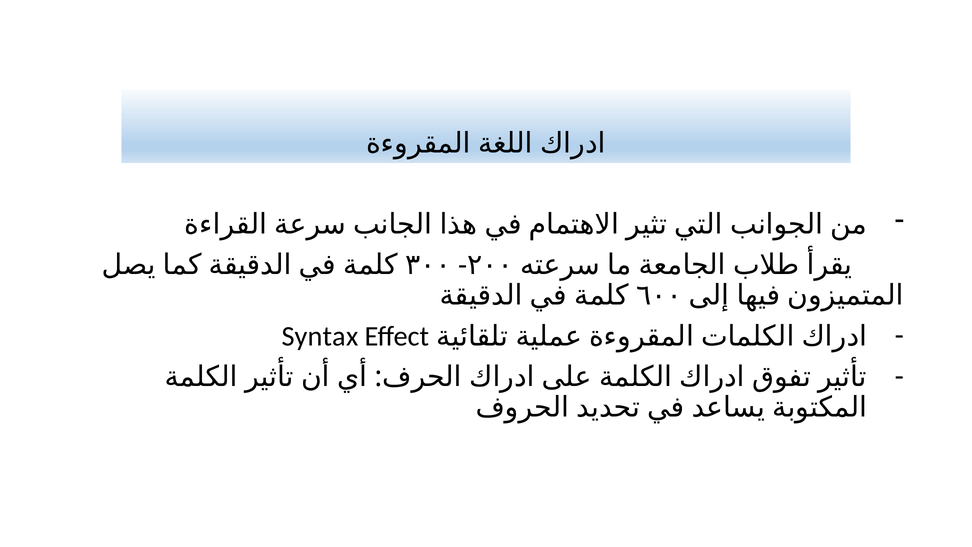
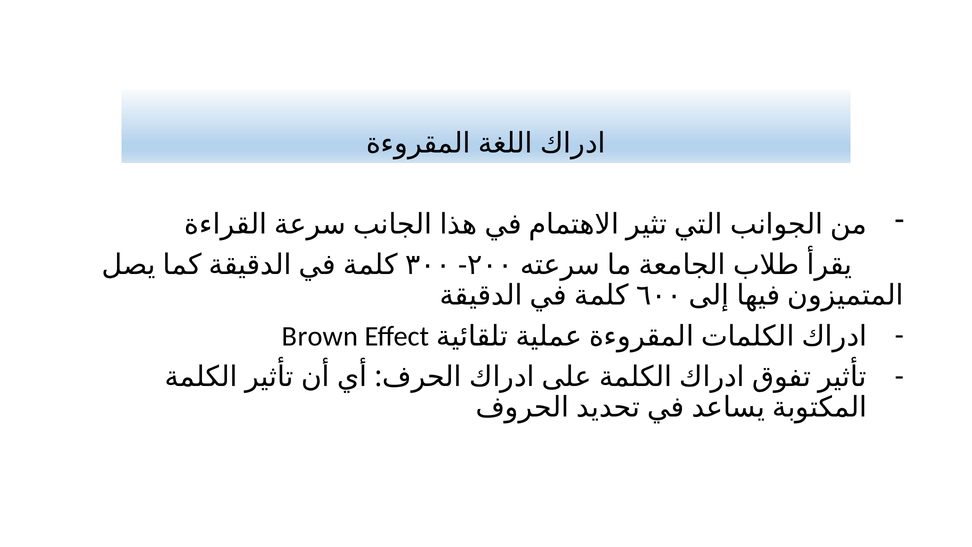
Syntax: Syntax -> Brown
